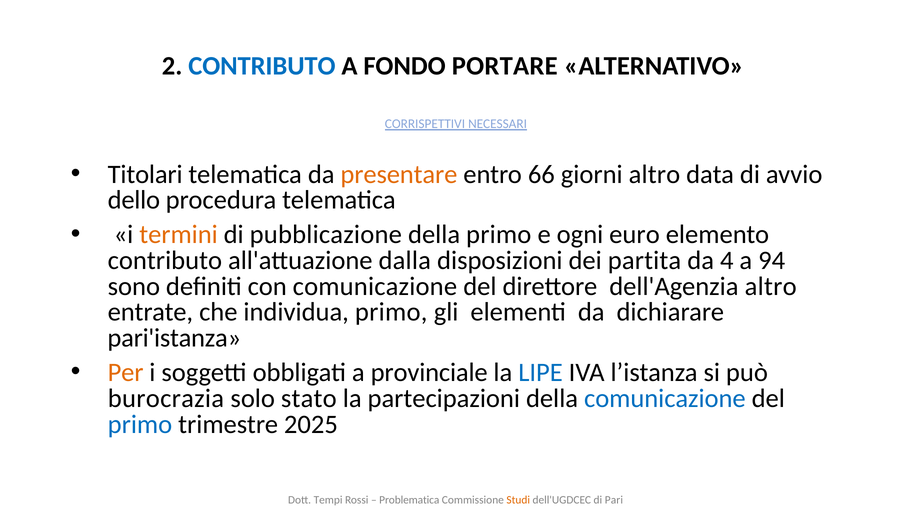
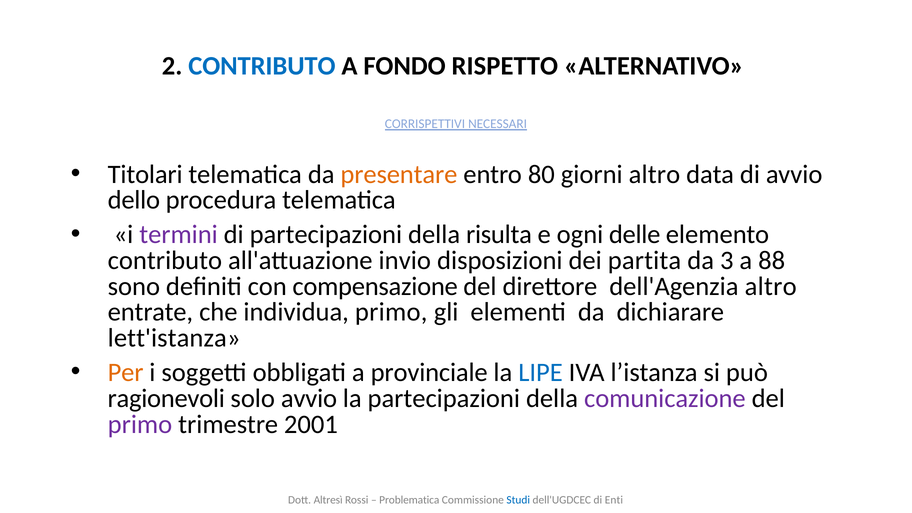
PORTARE: PORTARE -> RISPETTO
66: 66 -> 80
termini colour: orange -> purple
di pubblicazione: pubblicazione -> partecipazioni
della primo: primo -> risulta
euro: euro -> delle
dalla: dalla -> invio
4: 4 -> 3
94: 94 -> 88
con comunicazione: comunicazione -> compensazione
pari'istanza: pari'istanza -> lett'istanza
burocrazia: burocrazia -> ragionevoli
solo stato: stato -> avvio
comunicazione at (665, 398) colour: blue -> purple
primo at (140, 424) colour: blue -> purple
2025: 2025 -> 2001
Tempi: Tempi -> Altresì
Studi colour: orange -> blue
Pari: Pari -> Enti
